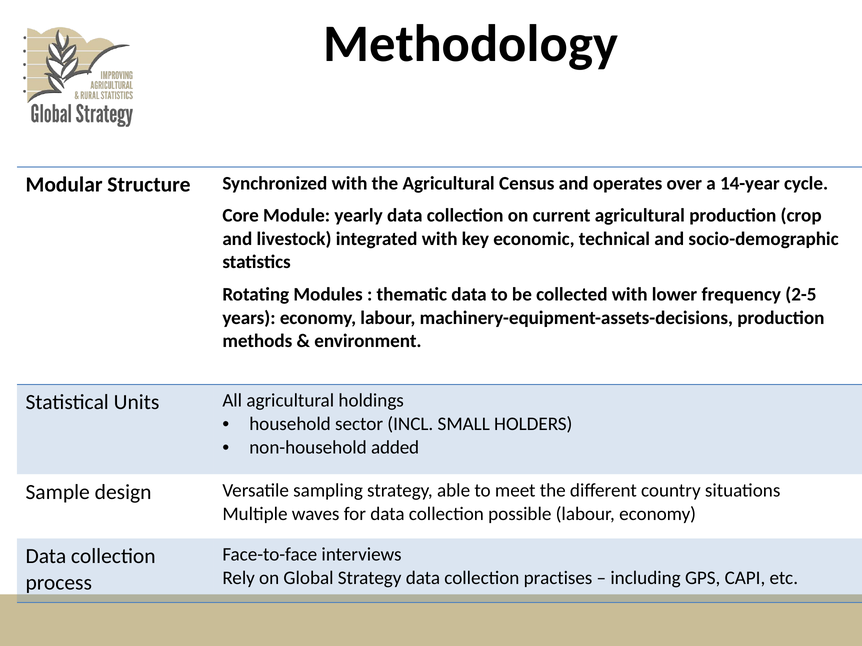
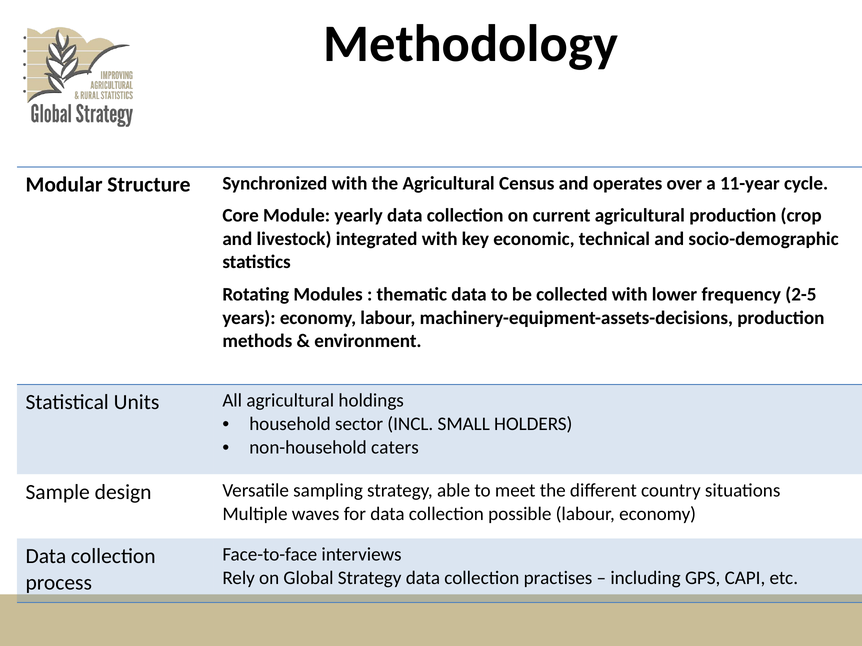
14-year: 14-year -> 11-year
added: added -> caters
